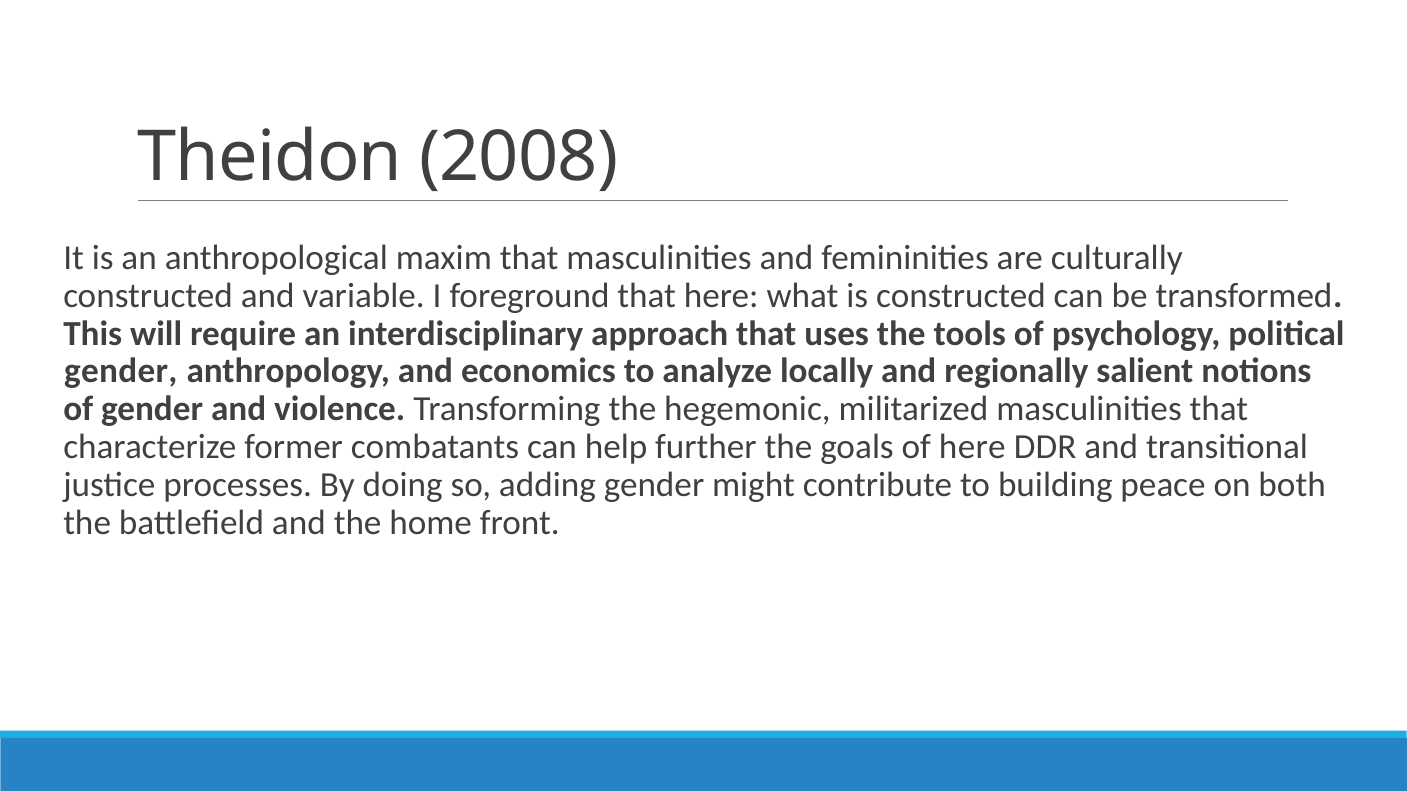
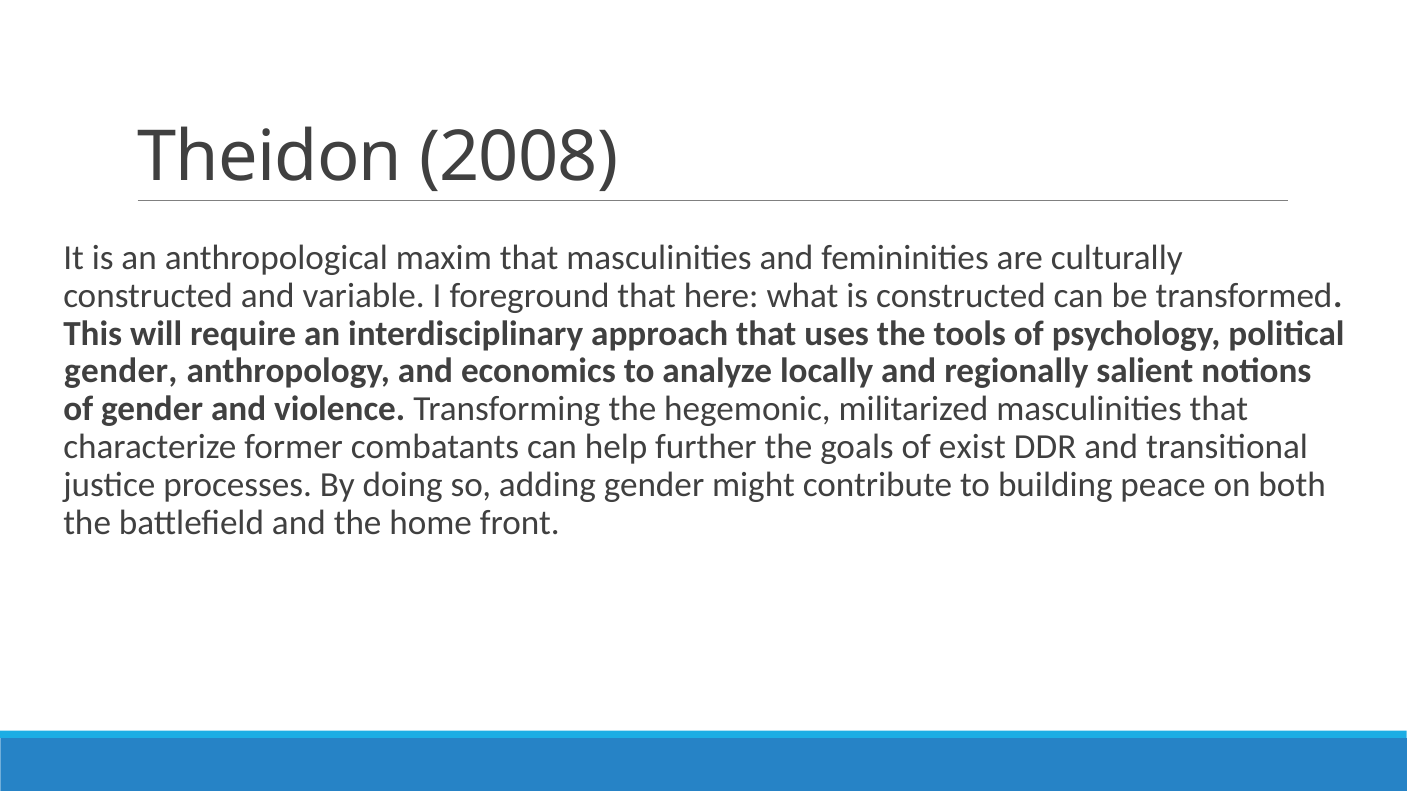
of here: here -> exist
